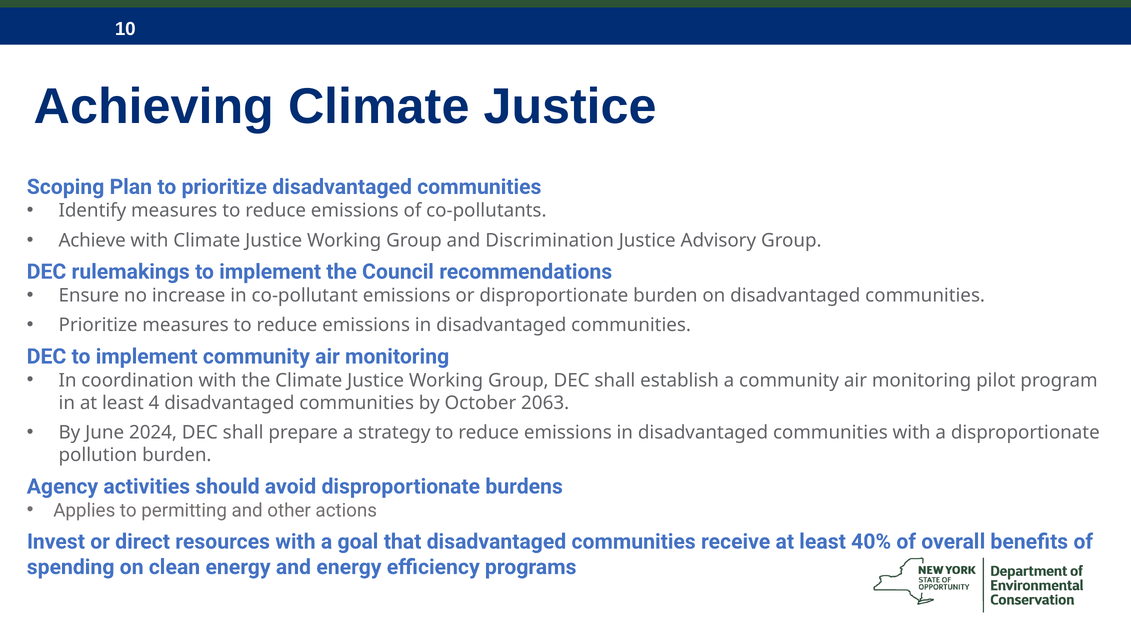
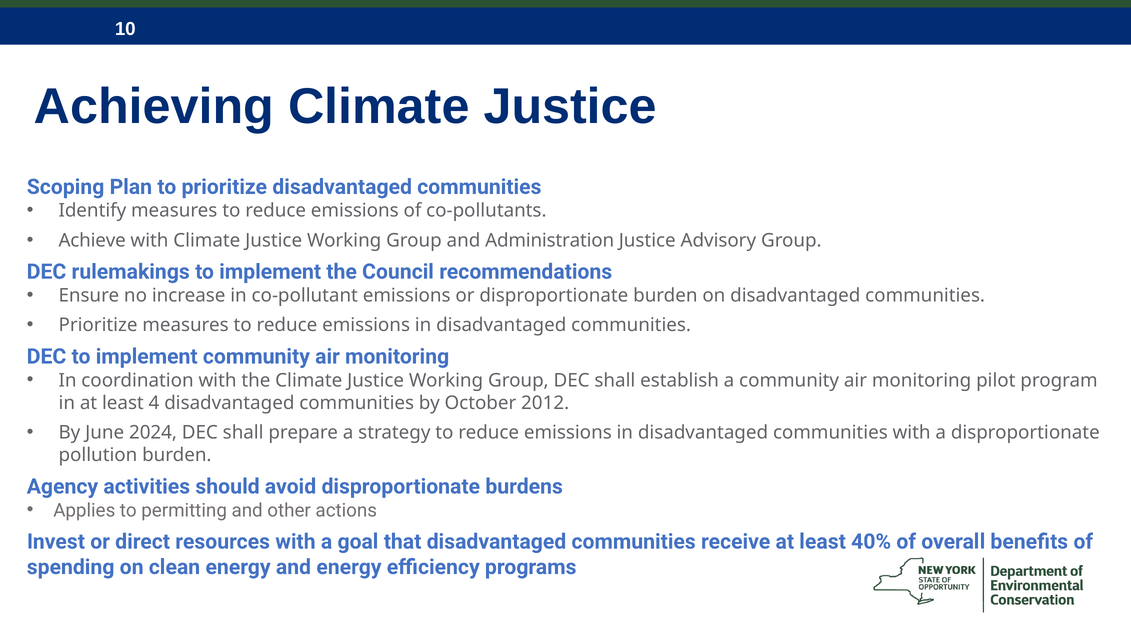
Discrimination: Discrimination -> Administration
2063: 2063 -> 2012
